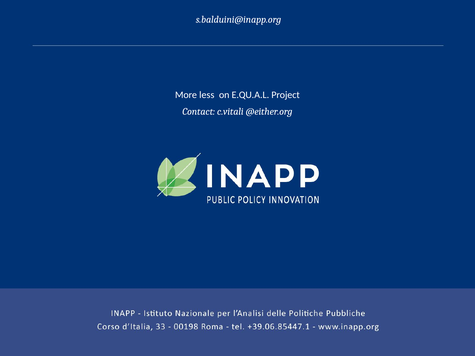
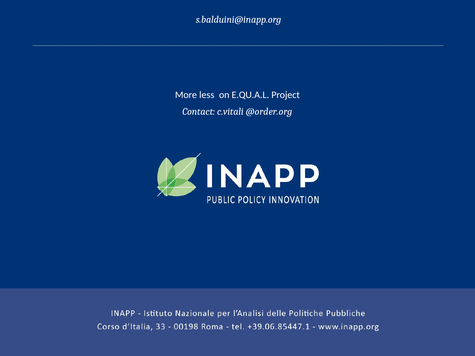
@either.org: @either.org -> @order.org
